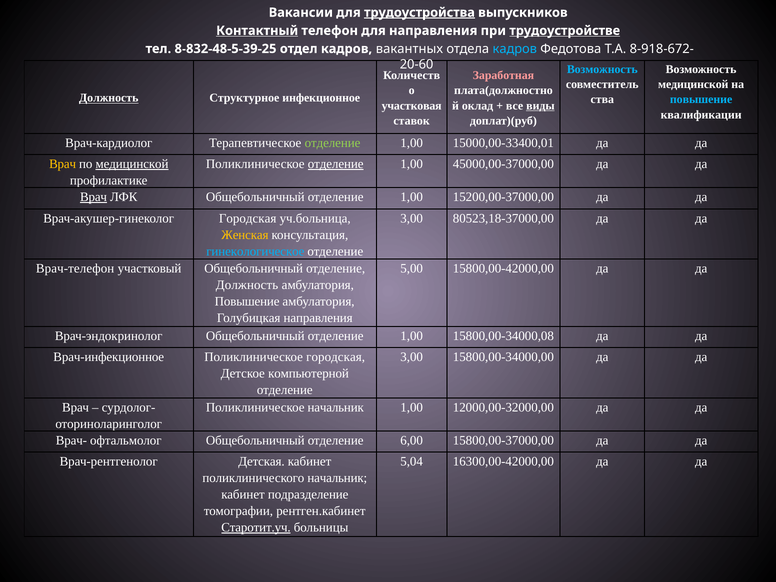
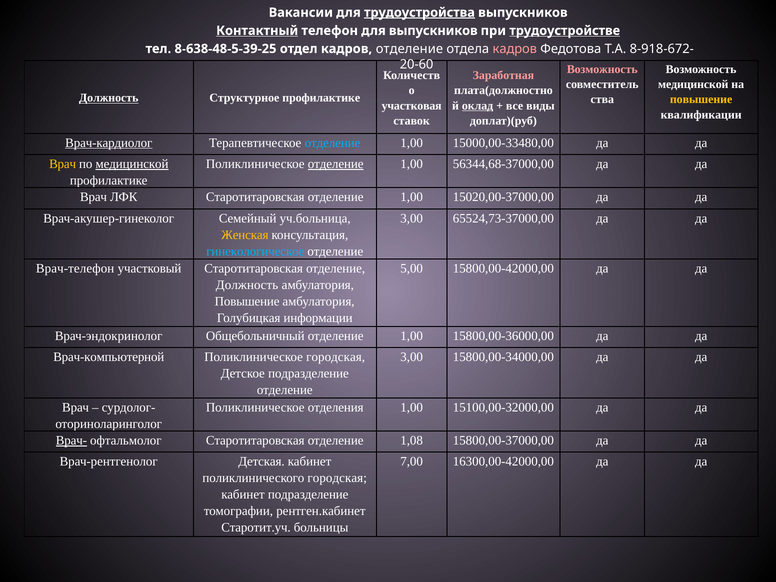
для направления: направления -> выпускников
8-832-48-5-39-25: 8-832-48-5-39-25 -> 8-638-48-5-39-25
кадров вакантных: вакантных -> отделение
кадров at (515, 49) colour: light blue -> pink
Возможность at (602, 69) colour: light blue -> pink
Структурное инфекционное: инфекционное -> профилактике
повышение at (701, 100) colour: light blue -> yellow
оклад underline: none -> present
виды underline: present -> none
Врач-кардиолог underline: none -> present
отделение at (333, 143) colour: light green -> light blue
15000,00-33400,01: 15000,00-33400,01 -> 15000,00-33480,00
45000,00-37000,00: 45000,00-37000,00 -> 56344,68-37000,00
Врач at (94, 197) underline: present -> none
ЛФК Общебольничный: Общебольничный -> Старотитаровская
15200,00-37000,00: 15200,00-37000,00 -> 15020,00-37000,00
Врач-акушер-гинеколог Городская: Городская -> Семейный
80523,18-37000,00: 80523,18-37000,00 -> 65524,73-37000,00
участковый Общебольничный: Общебольничный -> Старотитаровская
Голубицкая направления: направления -> информации
15800,00-34000,08: 15800,00-34000,08 -> 15800,00-36000,00
Врач-инфекционное: Врач-инфекционное -> Врач-компьютерной
Детское компьютерной: компьютерной -> подразделение
Поликлиническое начальник: начальник -> отделения
12000,00-32000,00: 12000,00-32000,00 -> 15100,00-32000,00
Врач- underline: none -> present
офтальмолог Общебольничный: Общебольничный -> Старотитаровская
6,00: 6,00 -> 1,08
5,04: 5,04 -> 7,00
поликлинического начальник: начальник -> городская
Старотит.уч underline: present -> none
